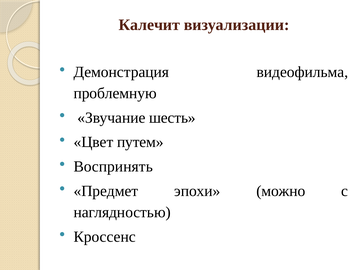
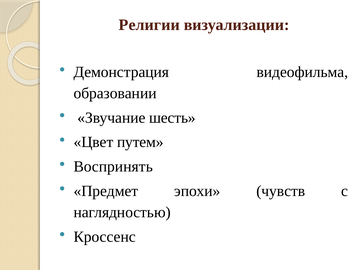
Калечит: Калечит -> Религии
проблемную: проблемную -> образовании
можно: можно -> чувств
